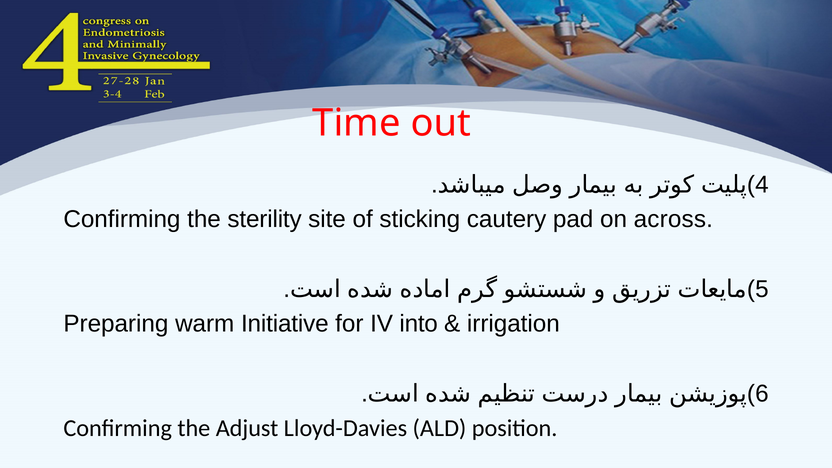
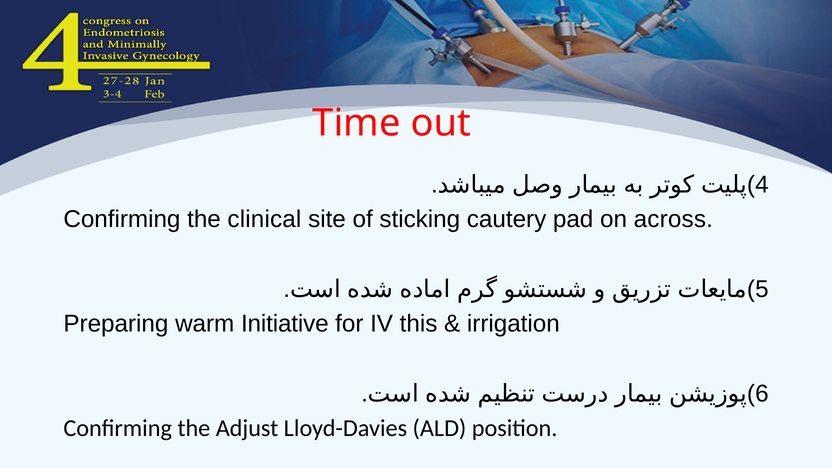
sterility: sterility -> clinical
into: into -> this
